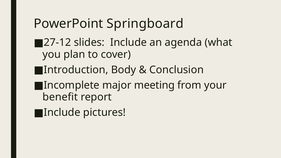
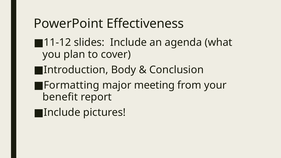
Springboard: Springboard -> Effectiveness
27-12: 27-12 -> 11-12
Incomplete: Incomplete -> Formatting
